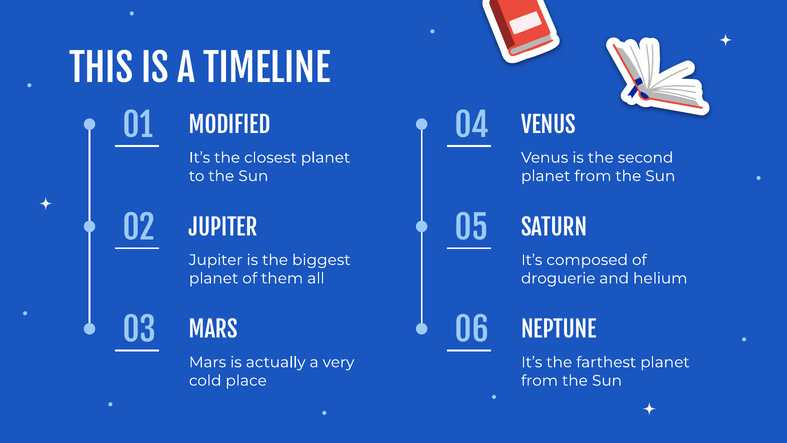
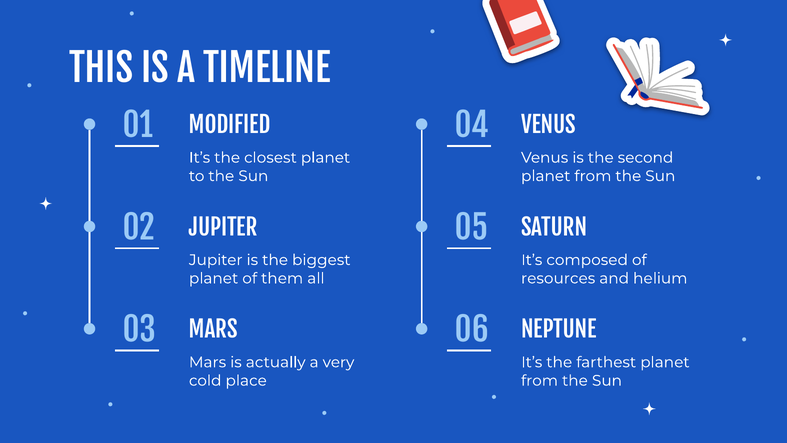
droguerie: droguerie -> resources
